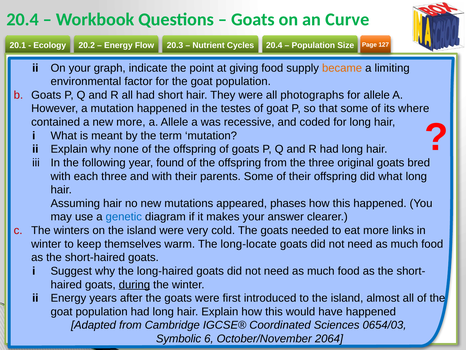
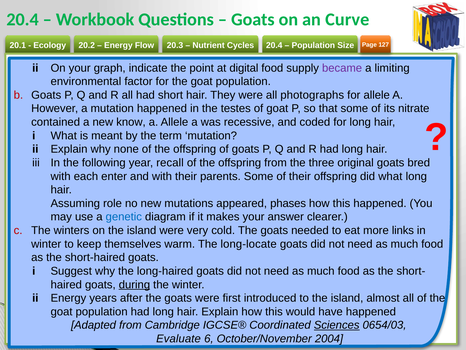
giving: giving -> digital
became colour: orange -> purple
where: where -> nitrate
new more: more -> know
found: found -> recall
each three: three -> enter
Assuming hair: hair -> role
Sciences underline: none -> present
Symbolic: Symbolic -> Evaluate
2064: 2064 -> 2004
